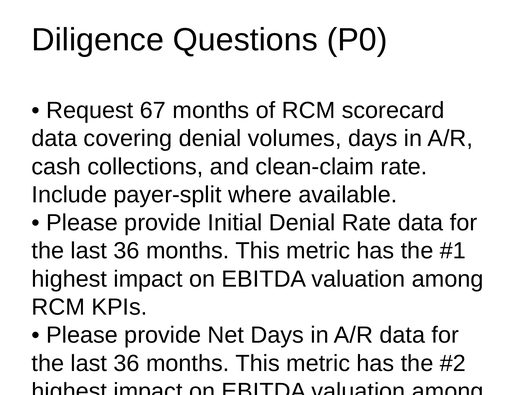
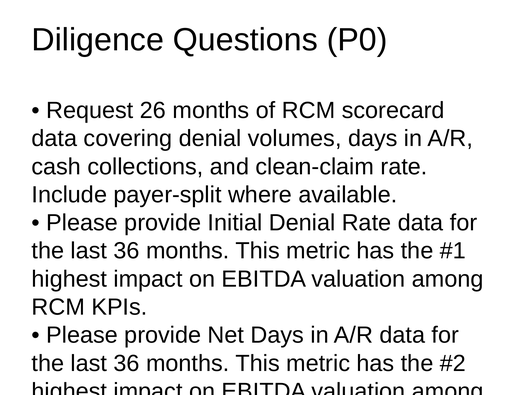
67: 67 -> 26
